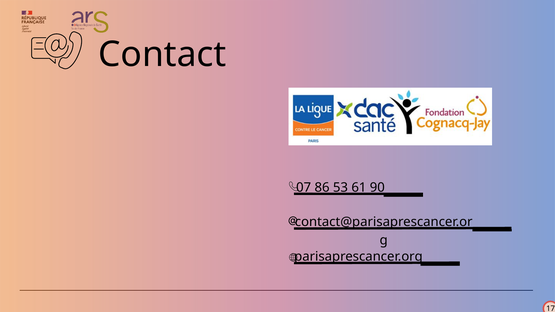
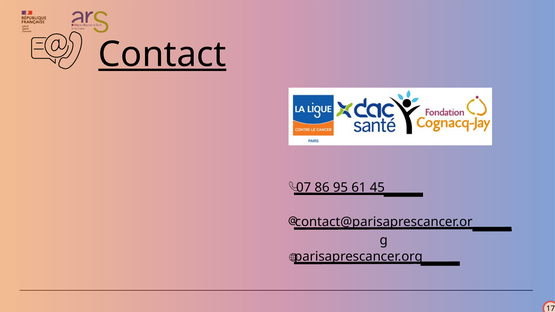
Contact underline: none -> present
53: 53 -> 95
90: 90 -> 45
